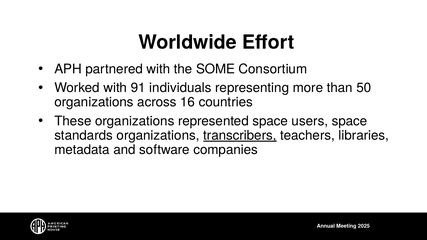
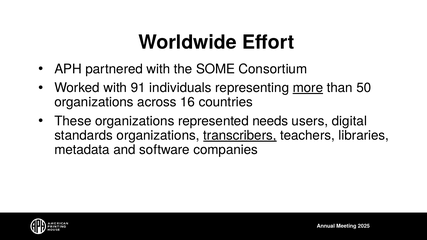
more underline: none -> present
represented space: space -> needs
users space: space -> digital
